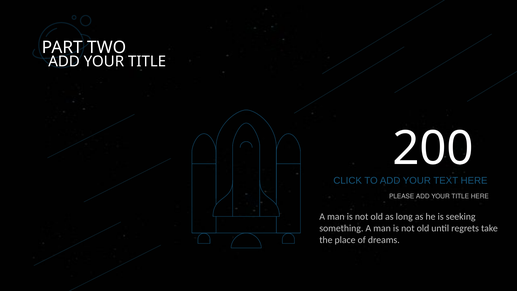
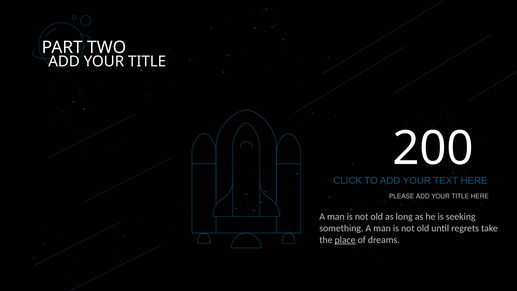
place underline: none -> present
